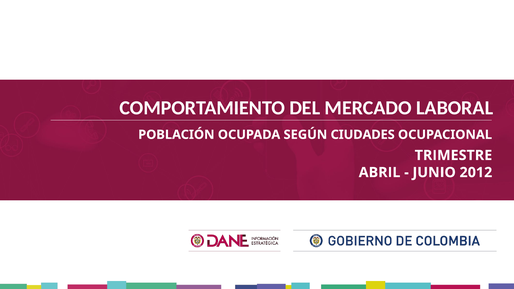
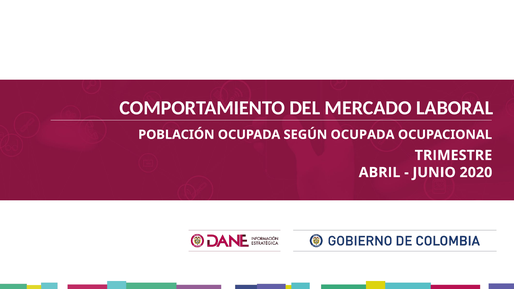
SEGÚN CIUDADES: CIUDADES -> OCUPADA
2012: 2012 -> 2020
